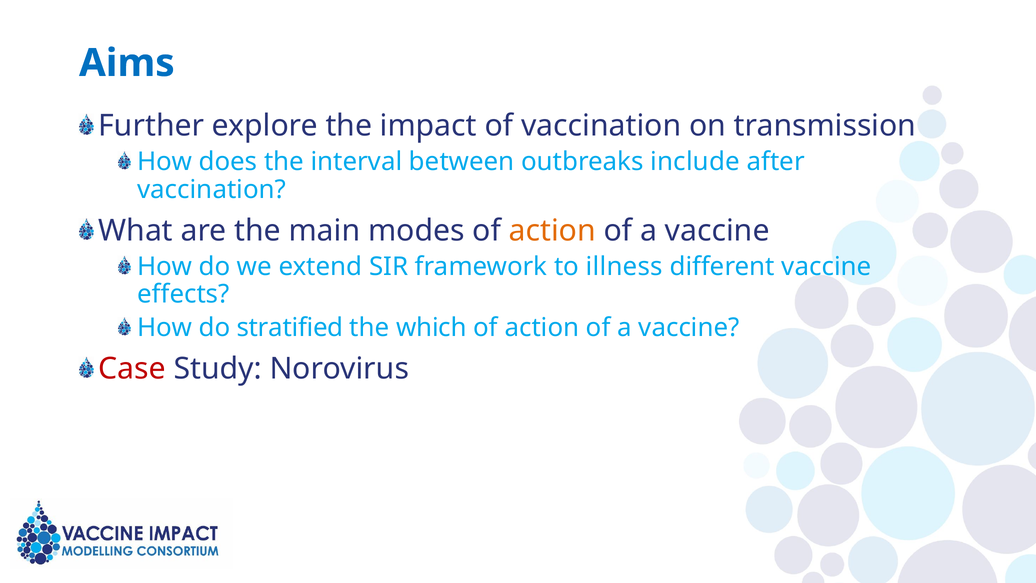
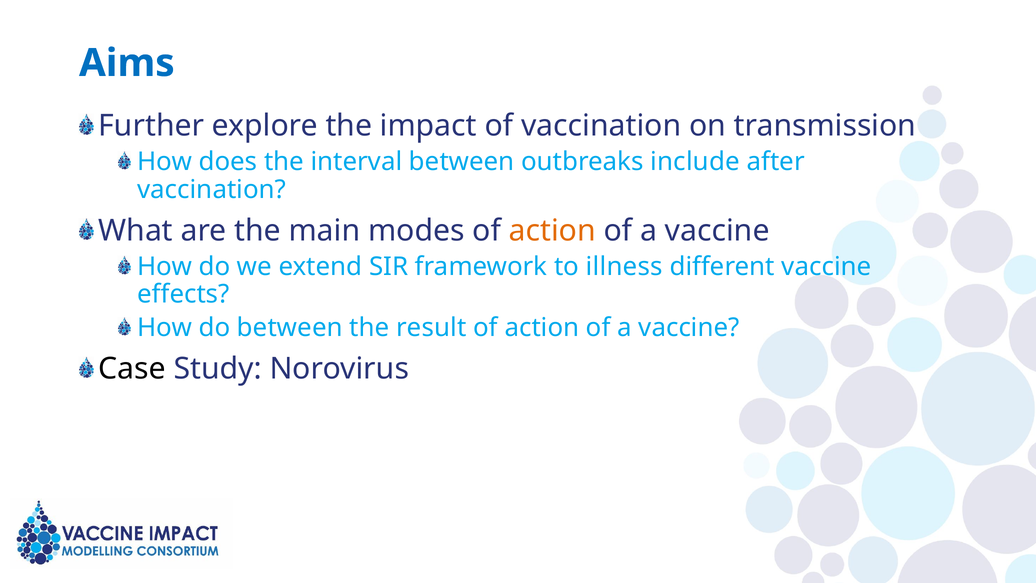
do stratified: stratified -> between
which: which -> result
Case colour: red -> black
